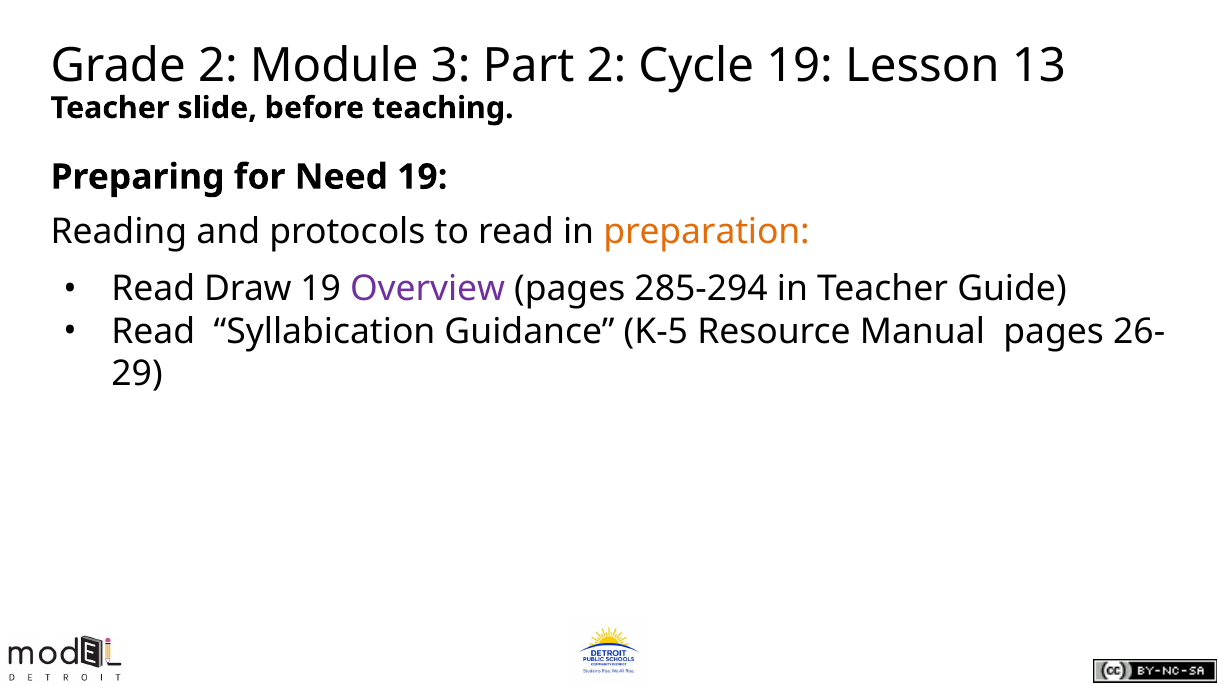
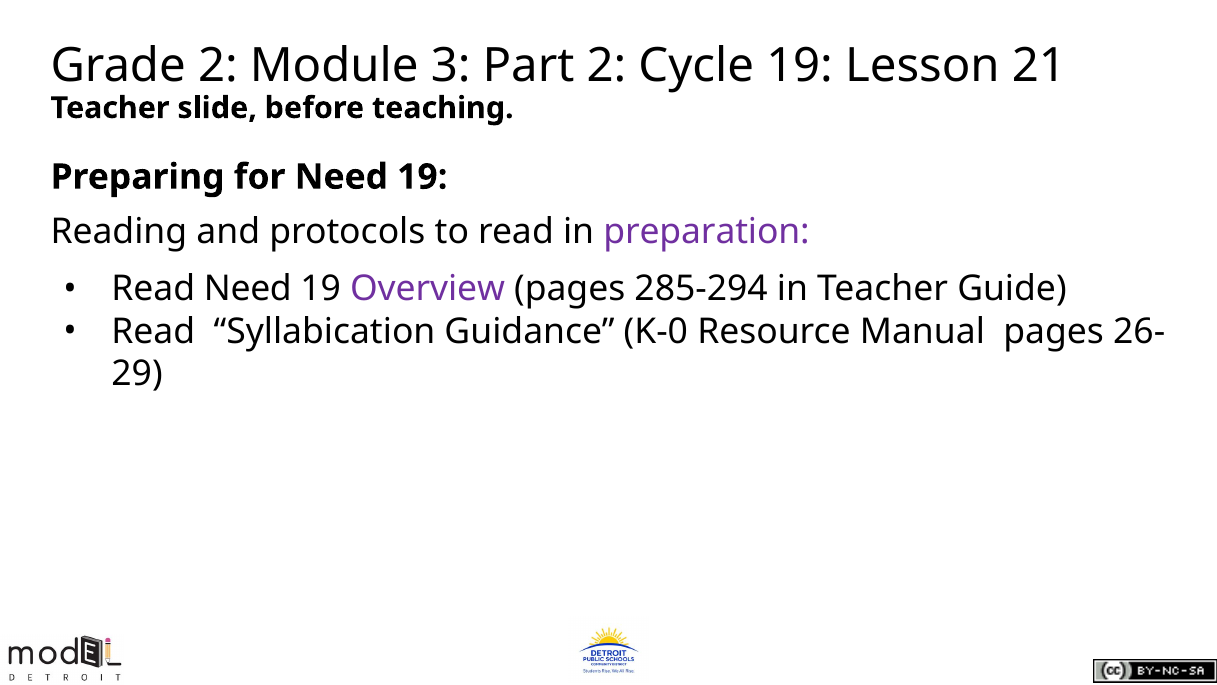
13: 13 -> 21
preparation colour: orange -> purple
Read Draw: Draw -> Need
K-5: K-5 -> K-0
